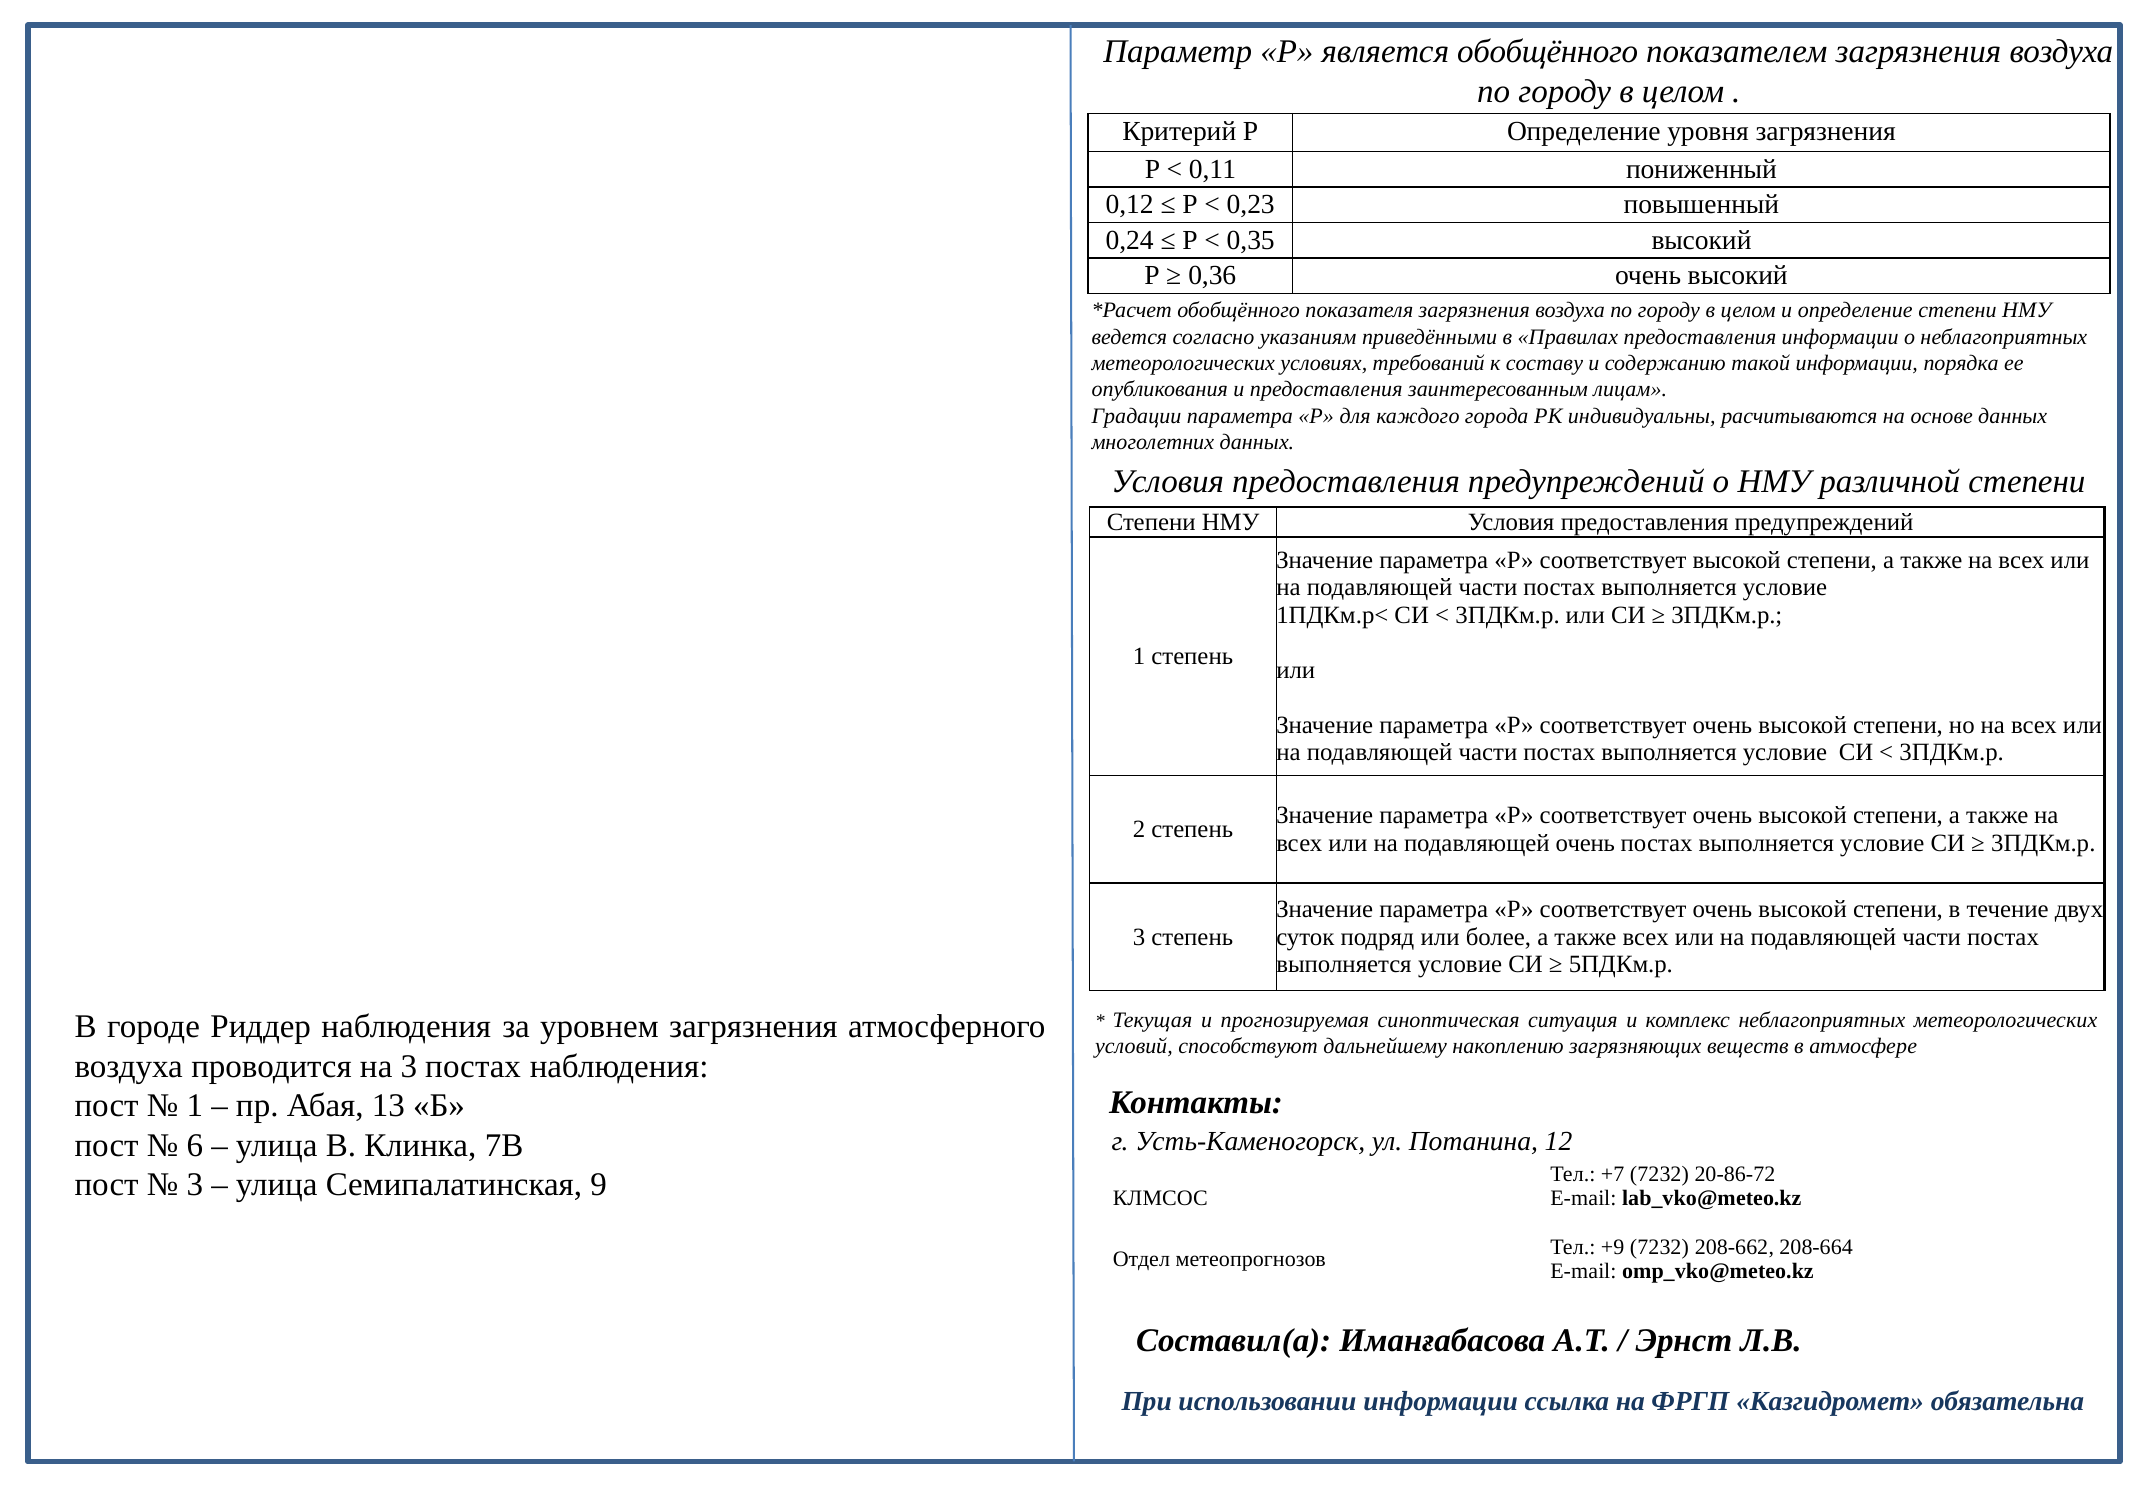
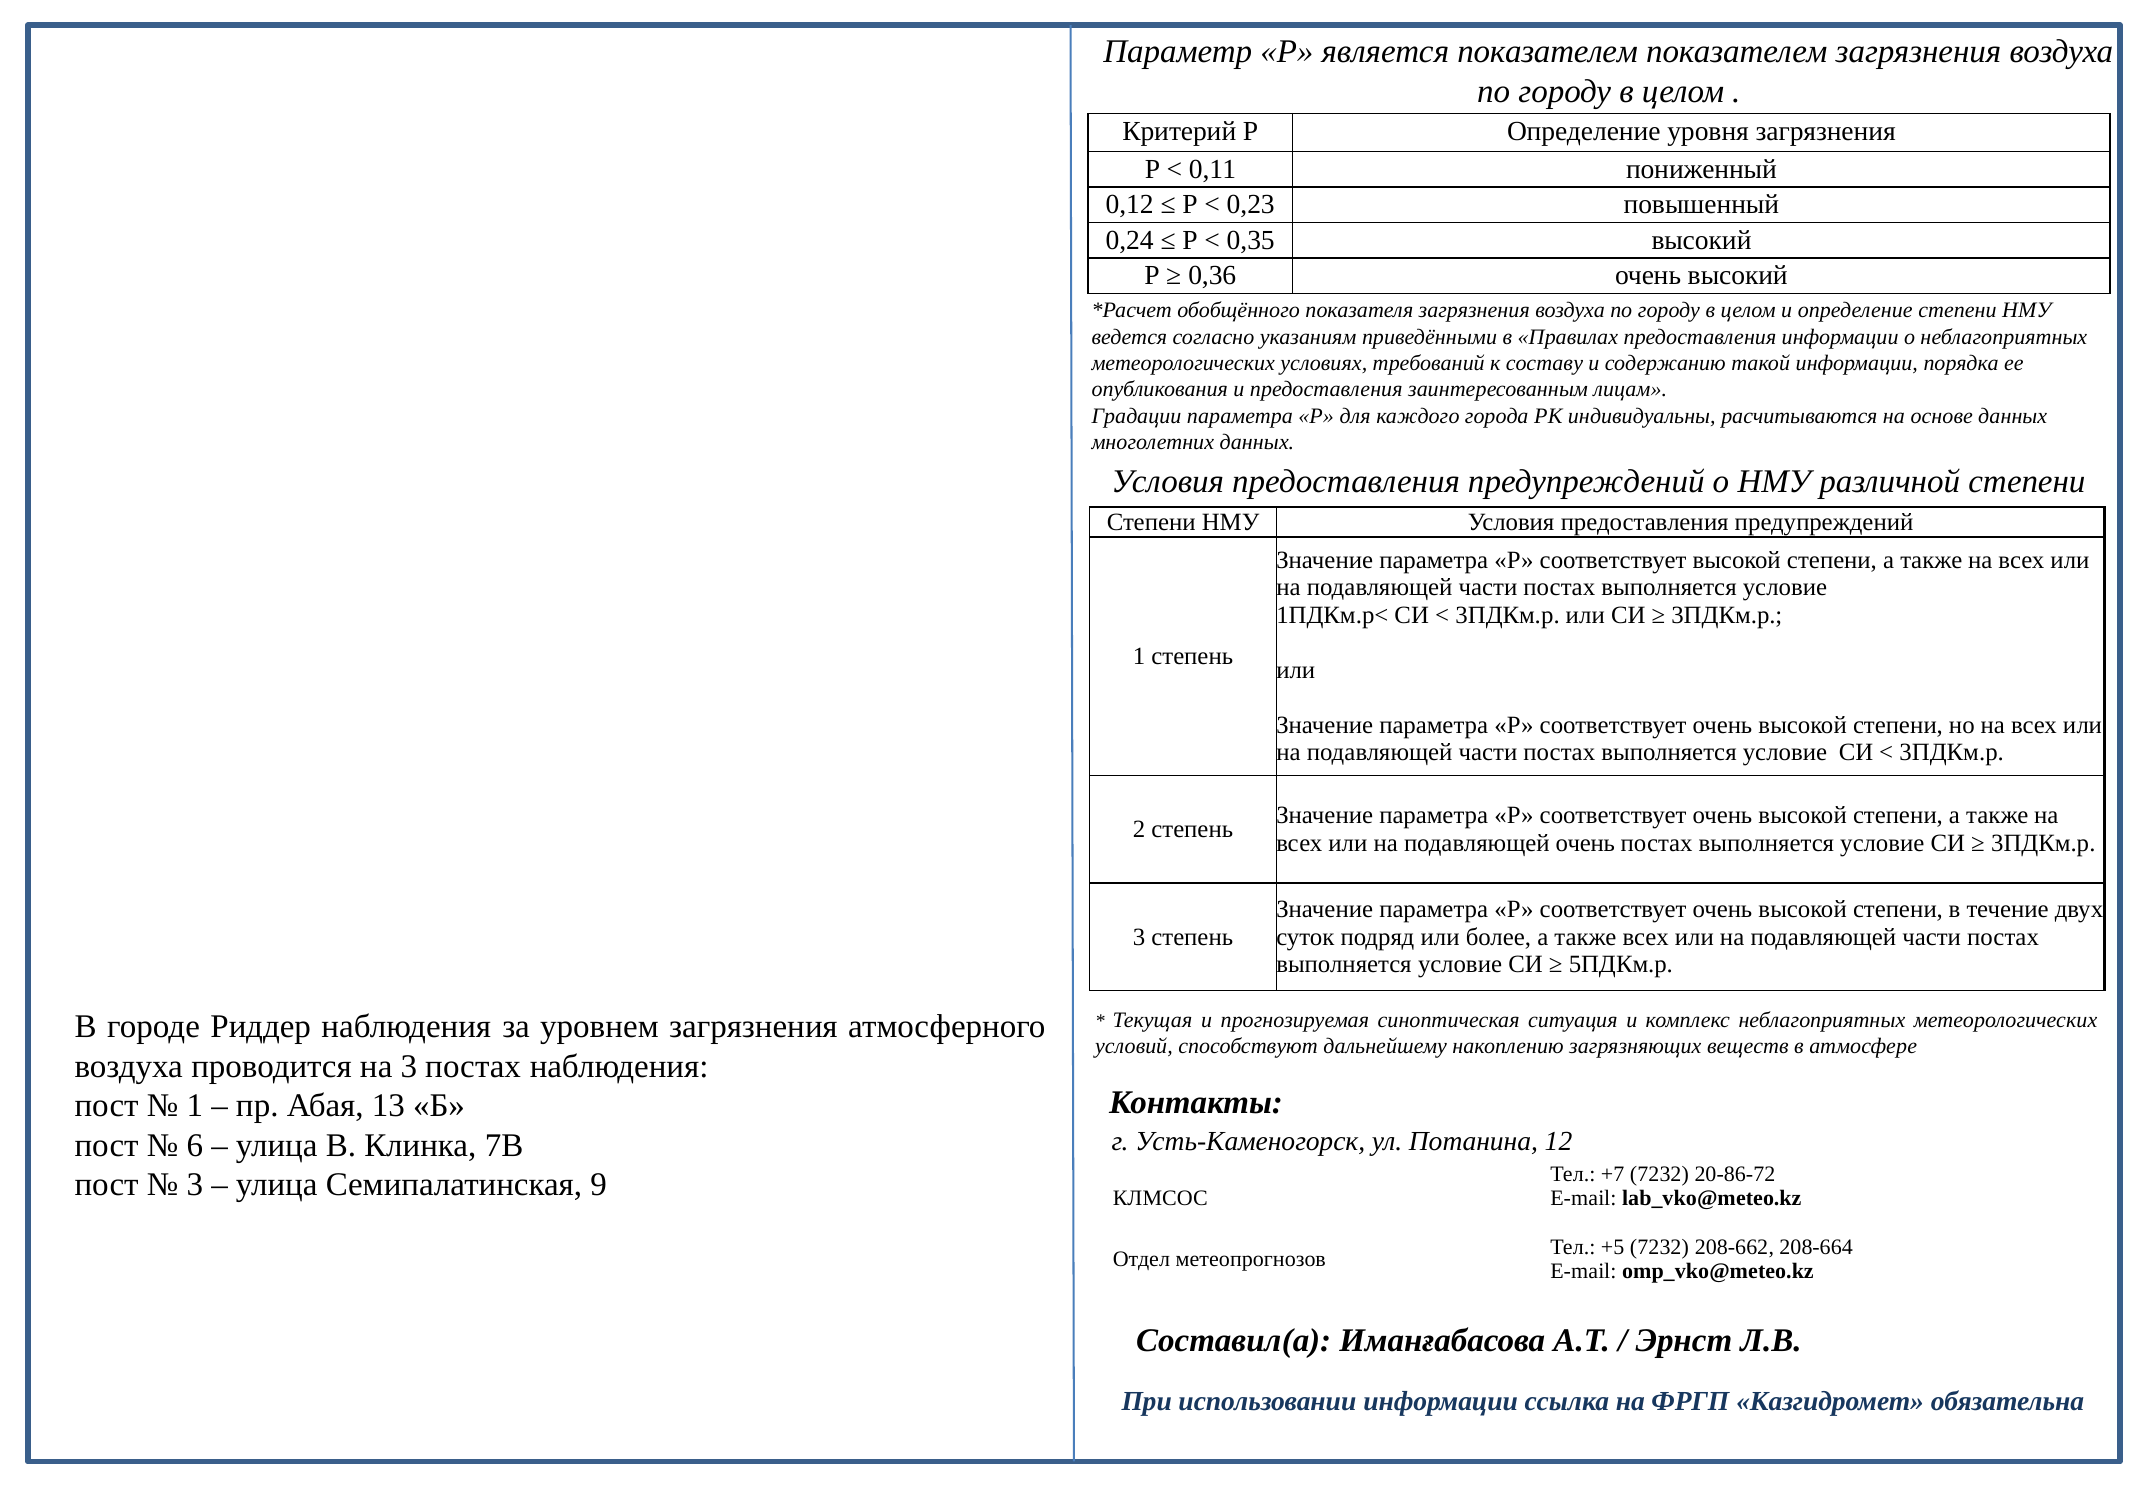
является обобщённого: обобщённого -> показателем
+9: +9 -> +5
